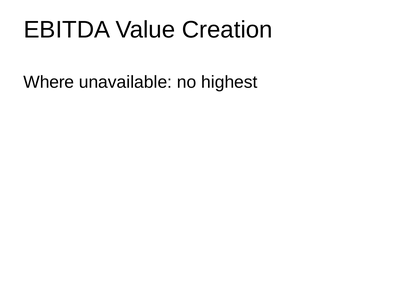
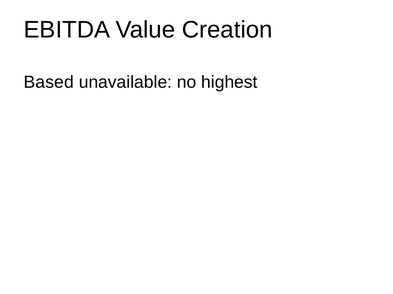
Where: Where -> Based
